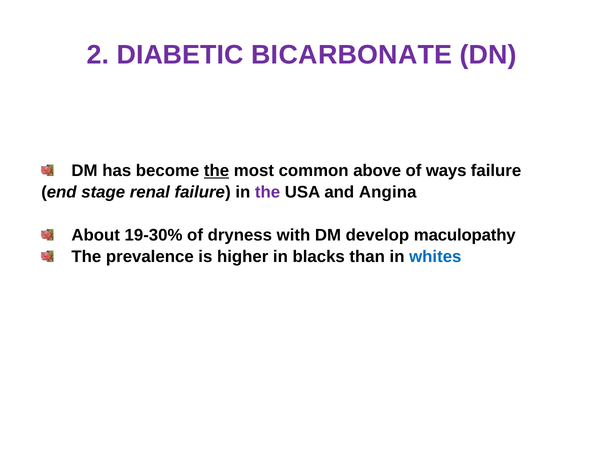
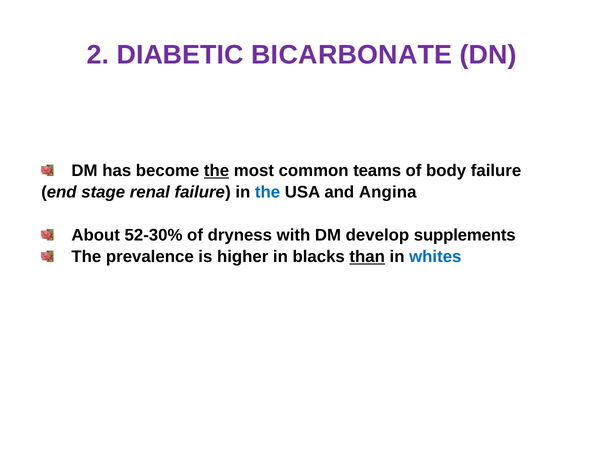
above: above -> teams
ways: ways -> body
the at (268, 192) colour: purple -> blue
19-30%: 19-30% -> 52-30%
maculopathy: maculopathy -> supplements
than underline: none -> present
